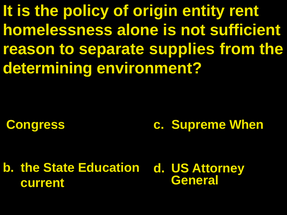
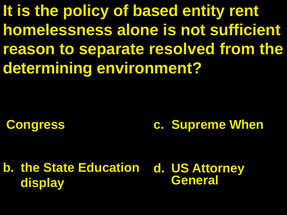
origin: origin -> based
supplies: supplies -> resolved
current: current -> display
